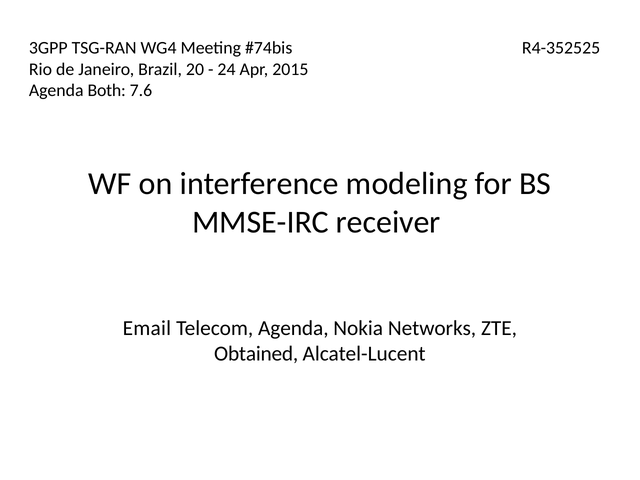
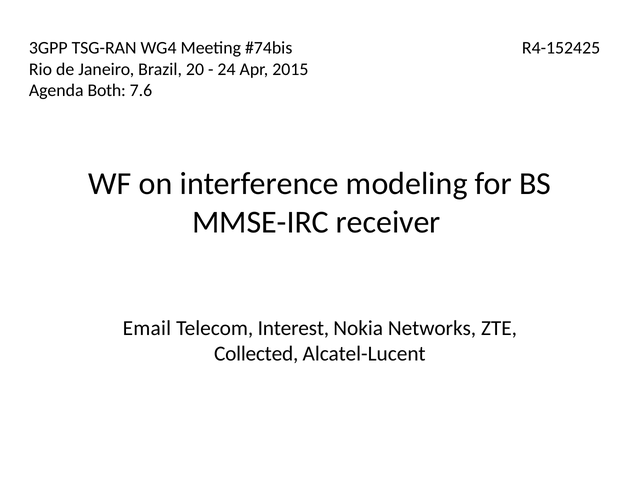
R4-352525: R4-352525 -> R4-152425
Telecom Agenda: Agenda -> Interest
Obtained: Obtained -> Collected
